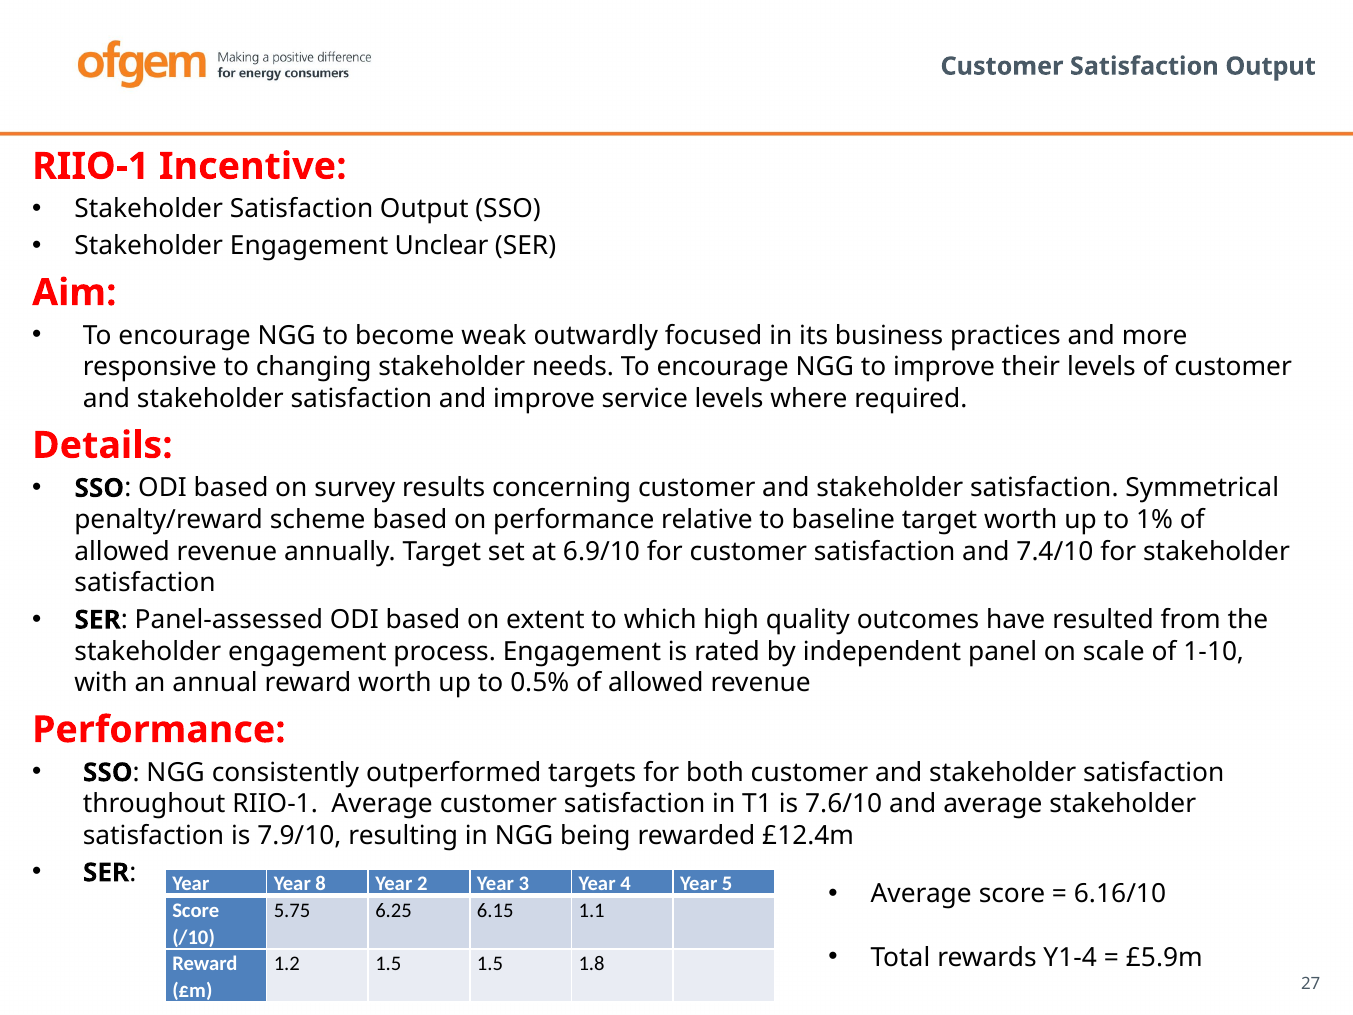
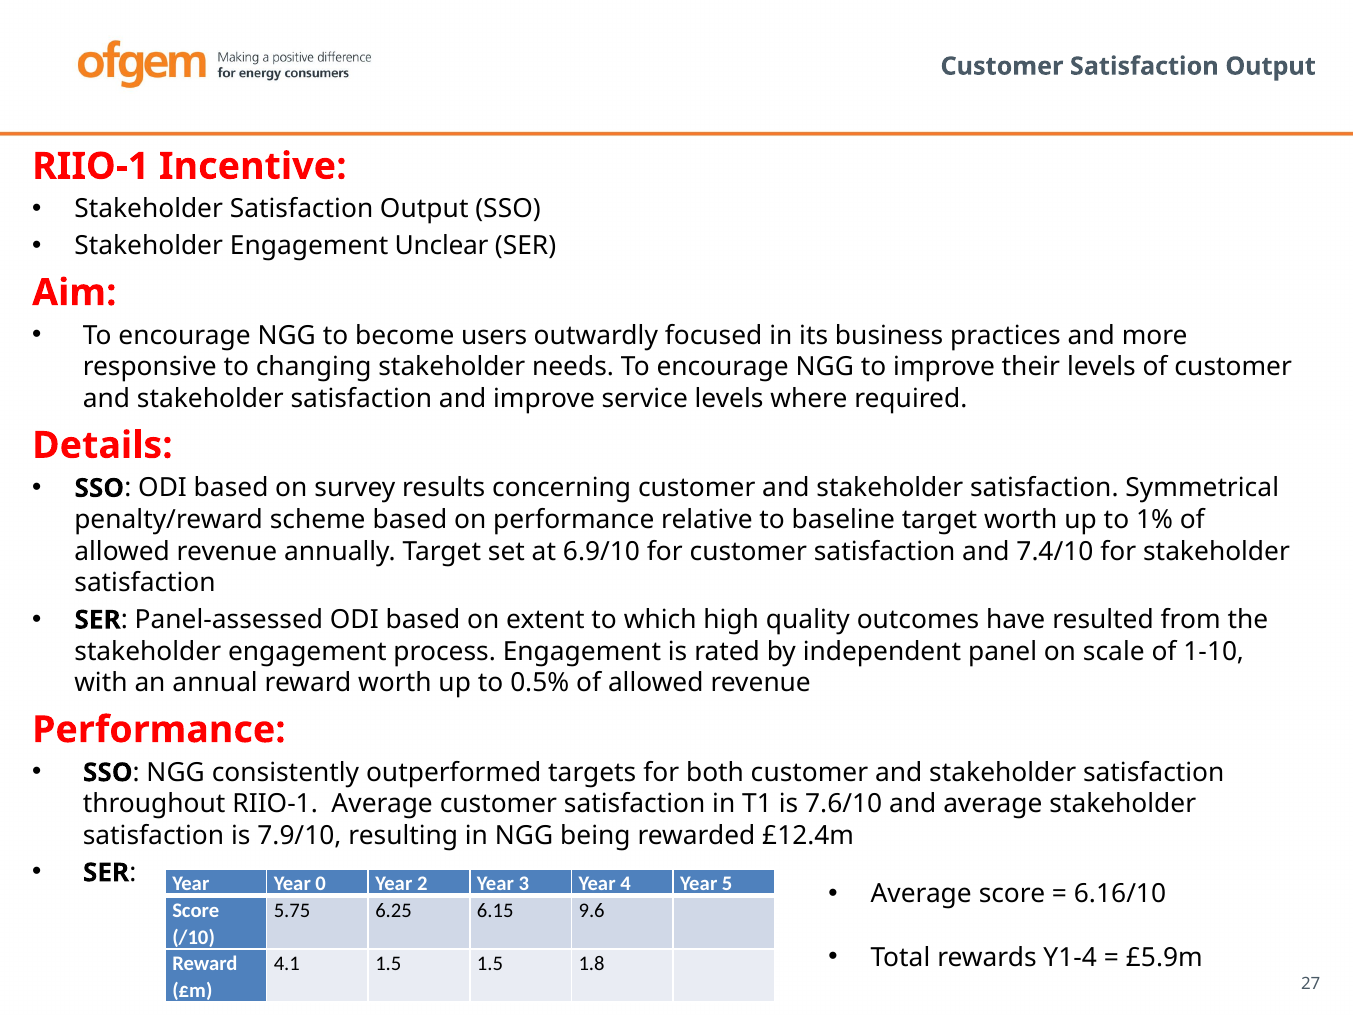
weak: weak -> users
8: 8 -> 0
1.1: 1.1 -> 9.6
1.2: 1.2 -> 4.1
